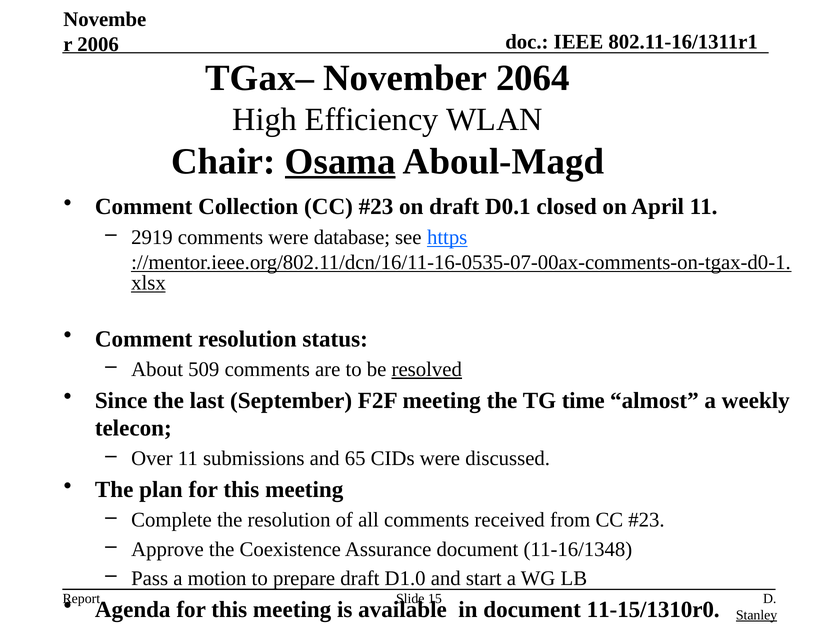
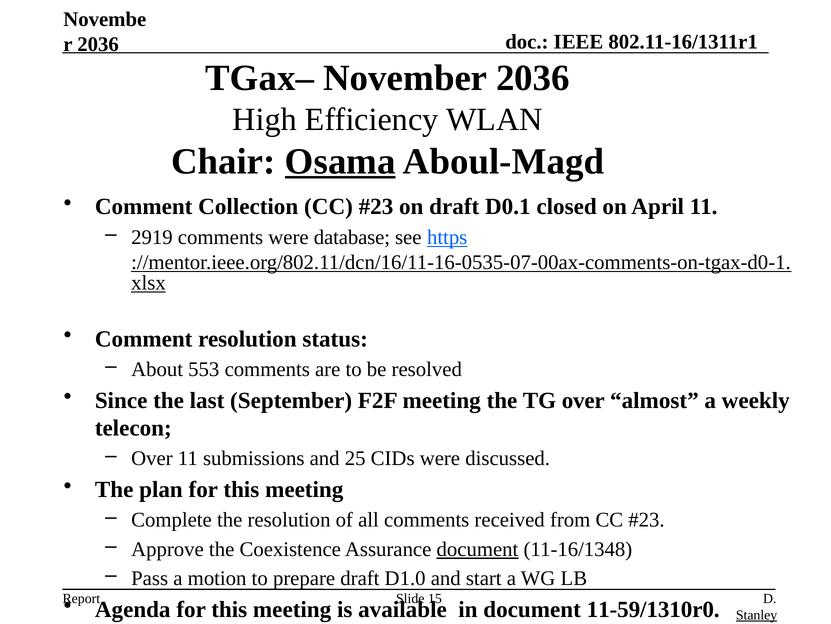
2006 at (98, 44): 2006 -> 2036
November 2064: 2064 -> 2036
509: 509 -> 553
resolved underline: present -> none
TG time: time -> over
65: 65 -> 25
document at (477, 549) underline: none -> present
11-15/1310r0: 11-15/1310r0 -> 11-59/1310r0
